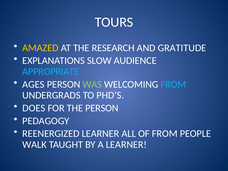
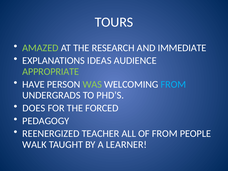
AMAZED colour: yellow -> light green
GRATITUDE: GRATITUDE -> IMMEDIATE
SLOW: SLOW -> IDEAS
APPROPRIATE colour: light blue -> light green
AGES: AGES -> HAVE
THE PERSON: PERSON -> FORCED
REENERGIZED LEARNER: LEARNER -> TEACHER
